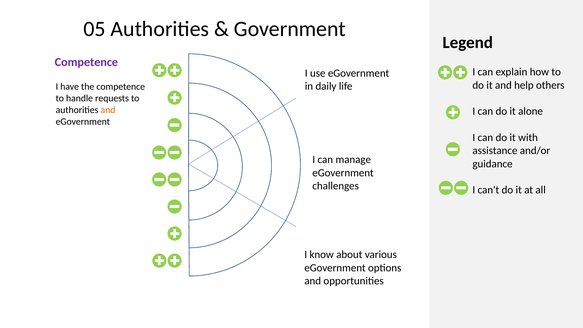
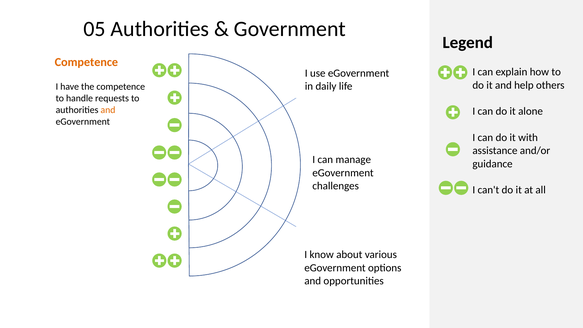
Competence at (86, 62) colour: purple -> orange
